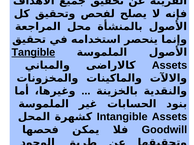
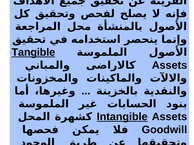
Intangible underline: none -> present
